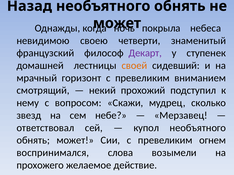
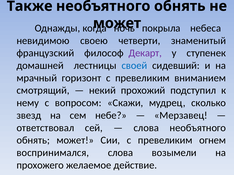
Назад: Назад -> Также
своей colour: orange -> blue
купол at (146, 128): купол -> слова
